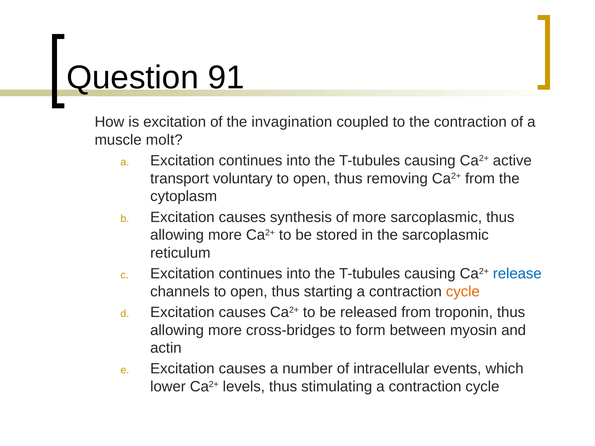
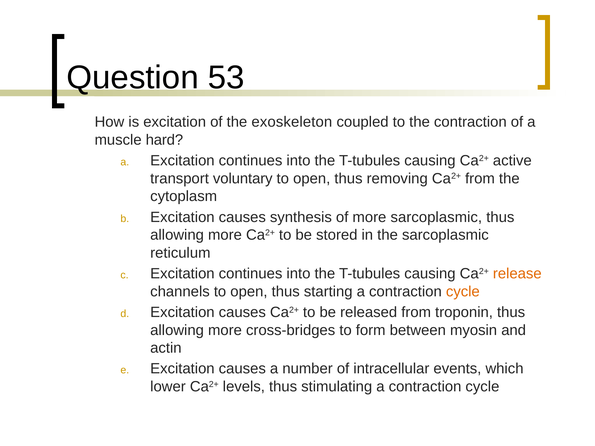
91: 91 -> 53
invagination: invagination -> exoskeleton
molt: molt -> hard
release colour: blue -> orange
